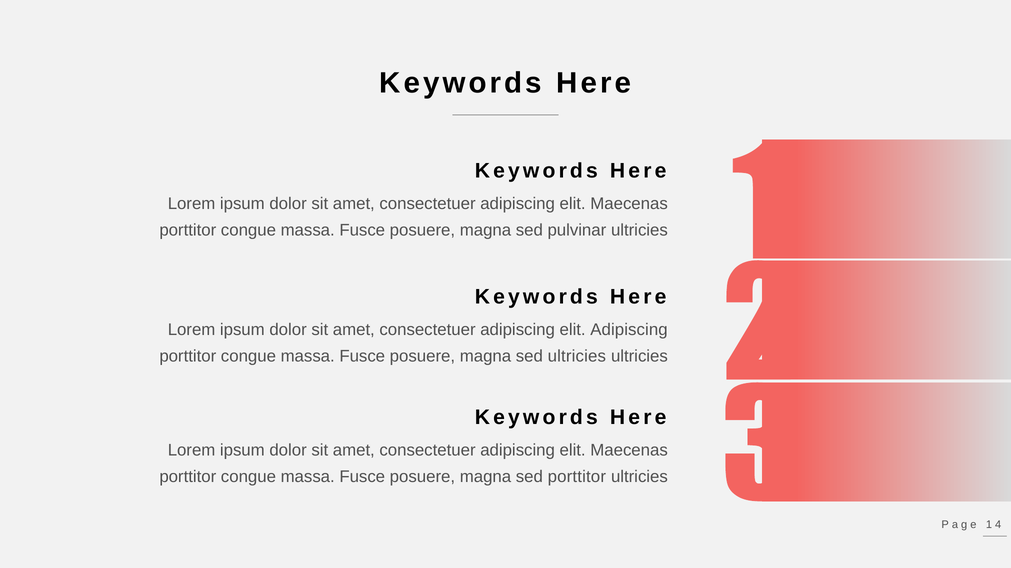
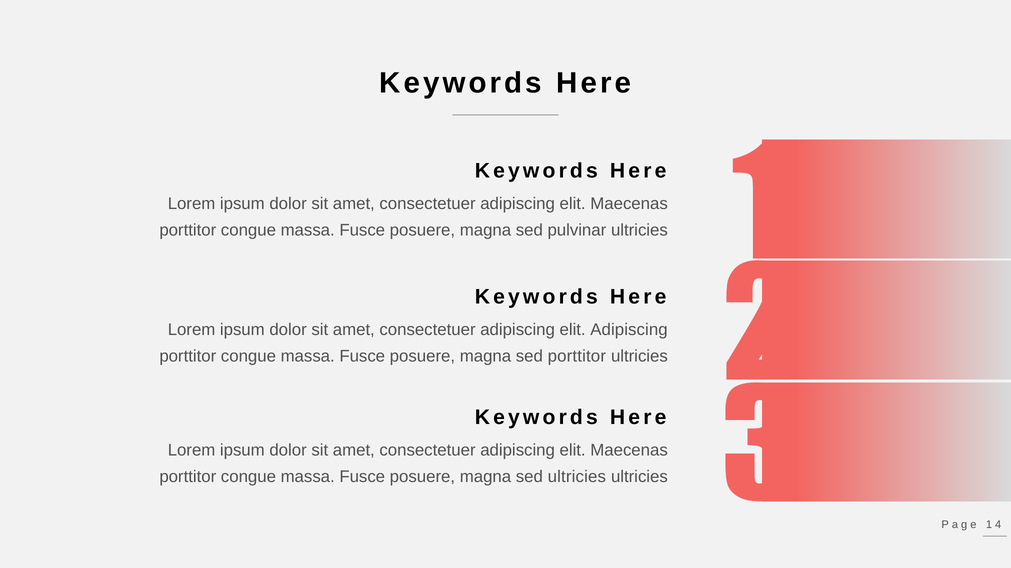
sed ultricies: ultricies -> porttitor
sed porttitor: porttitor -> ultricies
